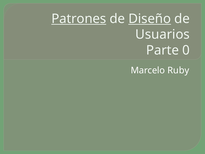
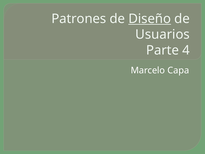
Patrones underline: present -> none
0: 0 -> 4
Ruby: Ruby -> Capa
